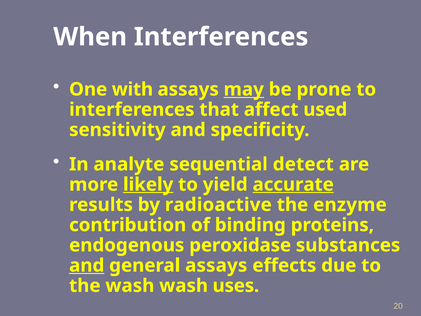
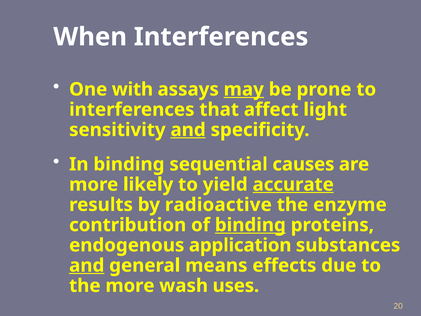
used: used -> light
and at (188, 130) underline: none -> present
In analyte: analyte -> binding
detect: detect -> causes
likely underline: present -> none
binding at (250, 225) underline: none -> present
peroxidase: peroxidase -> application
general assays: assays -> means
the wash: wash -> more
